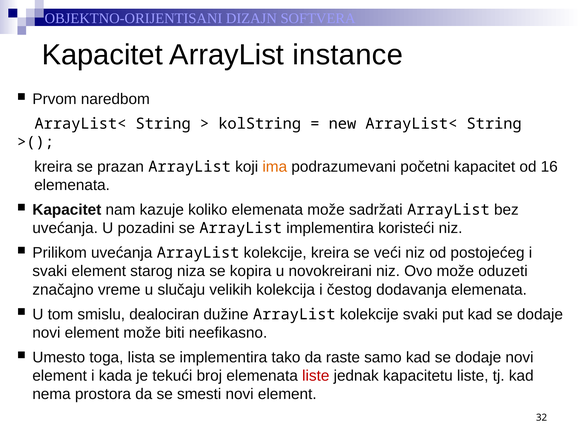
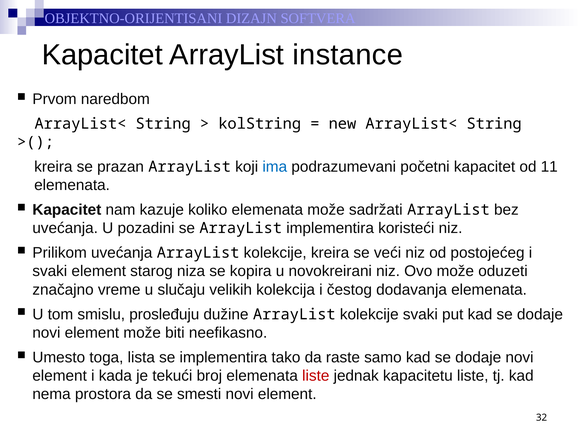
ima colour: orange -> blue
16: 16 -> 11
dealociran: dealociran -> prosleđuju
